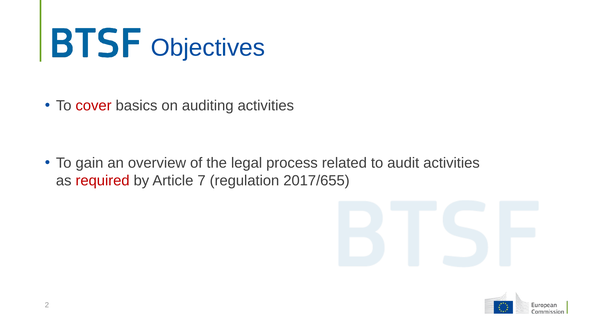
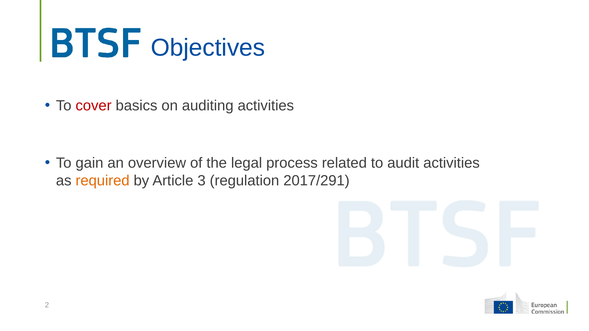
required colour: red -> orange
7: 7 -> 3
2017/655: 2017/655 -> 2017/291
